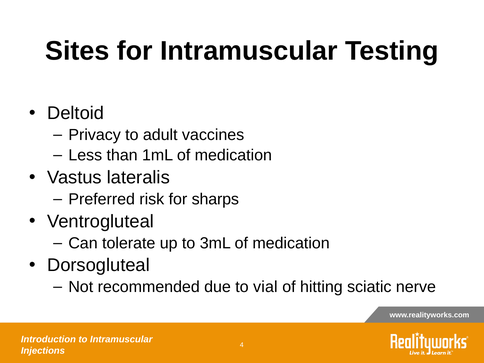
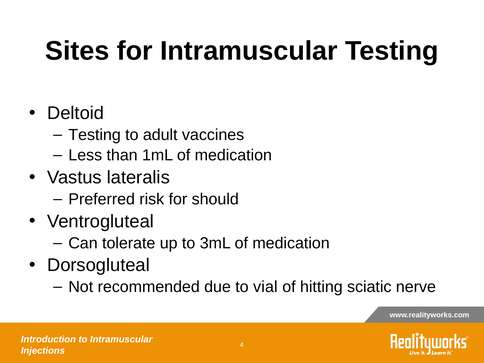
Privacy at (95, 135): Privacy -> Testing
sharps: sharps -> should
